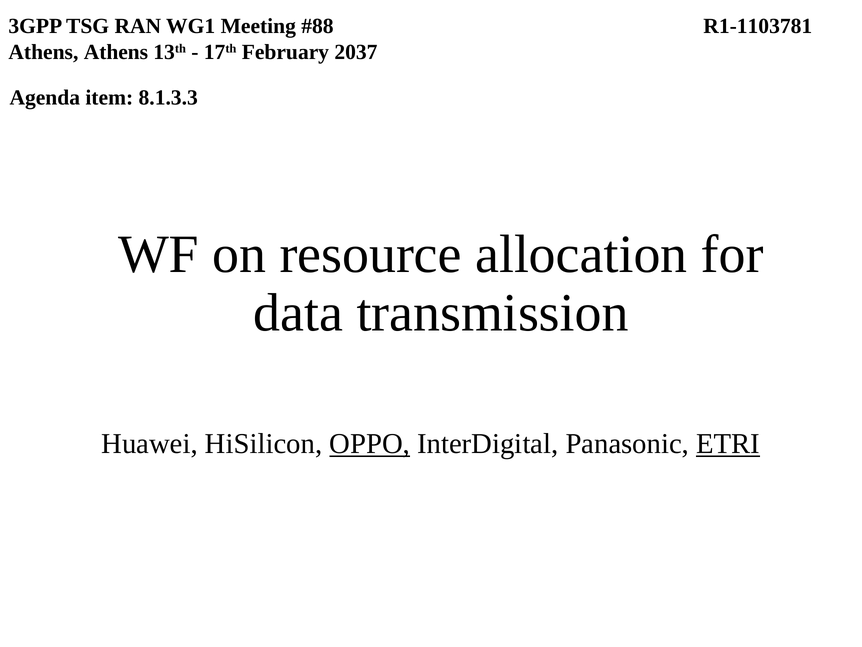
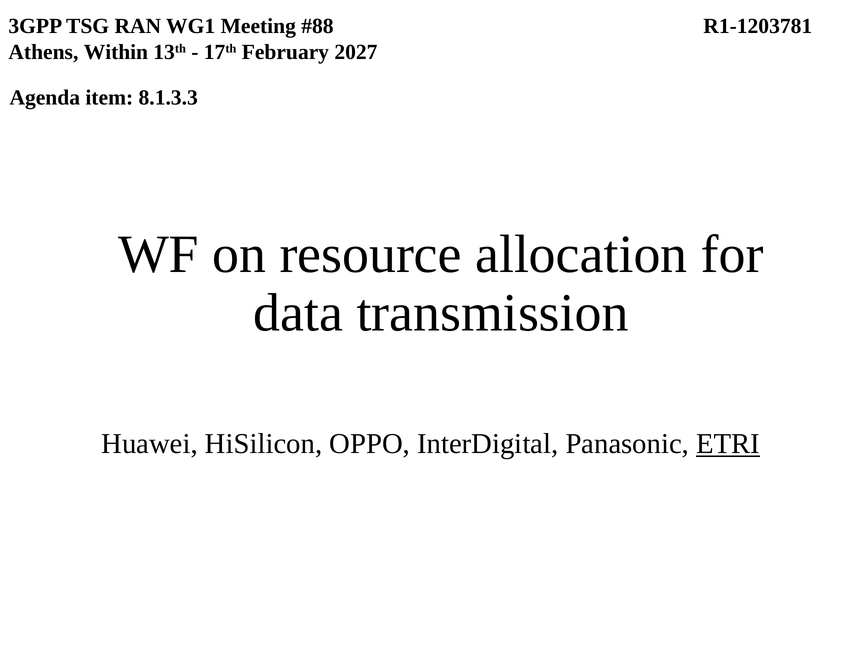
R1-1103781: R1-1103781 -> R1-1203781
Athens Athens: Athens -> Within
2037: 2037 -> 2027
OPPO underline: present -> none
